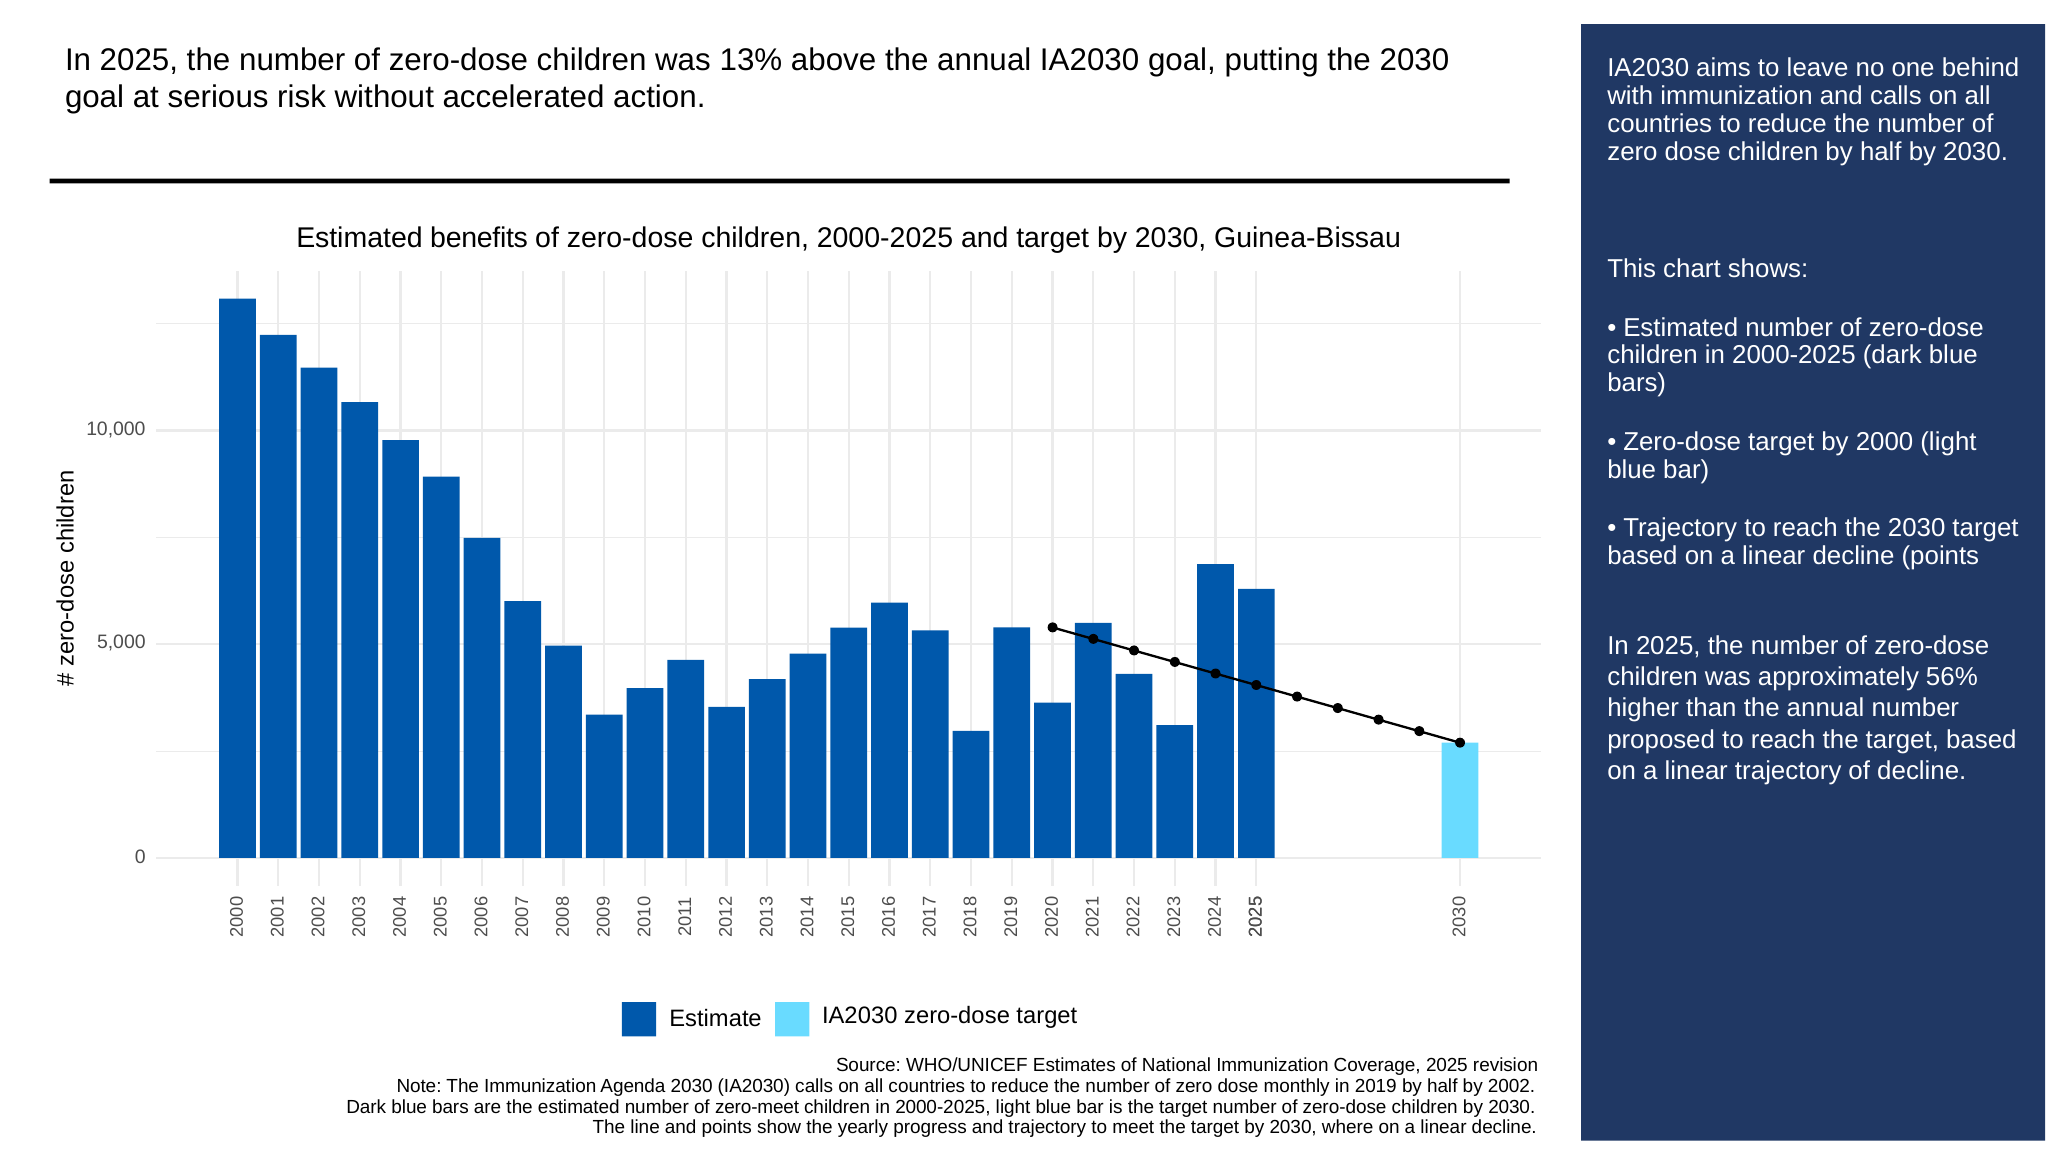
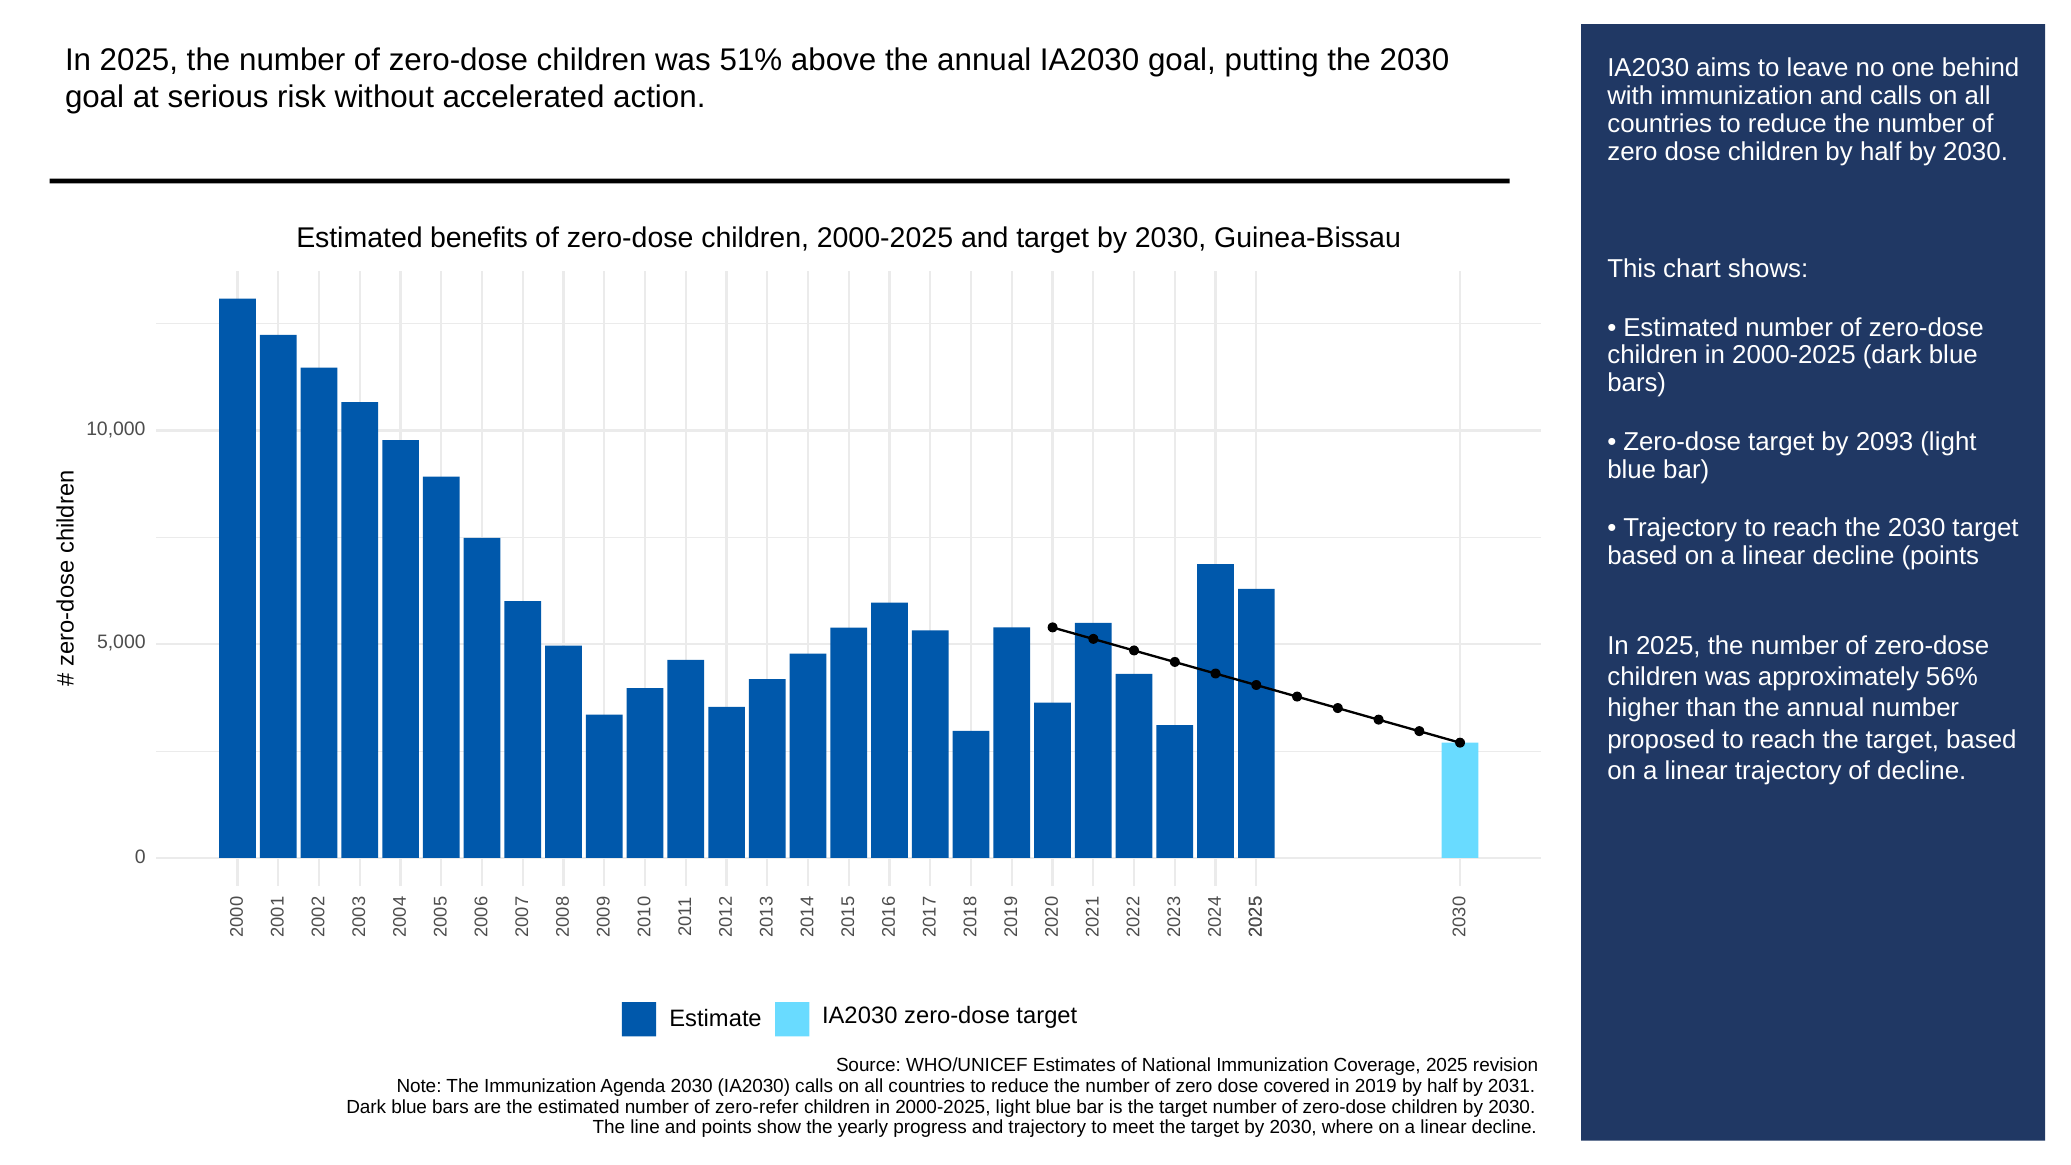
13%: 13% -> 51%
2000: 2000 -> 2093
monthly: monthly -> covered
2002: 2002 -> 2031
zero-meet: zero-meet -> zero-refer
